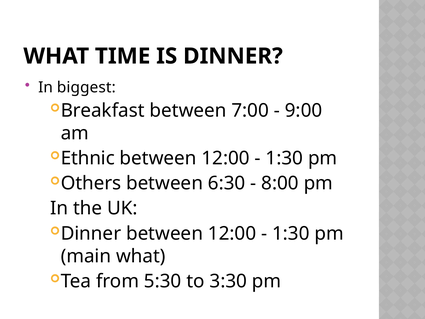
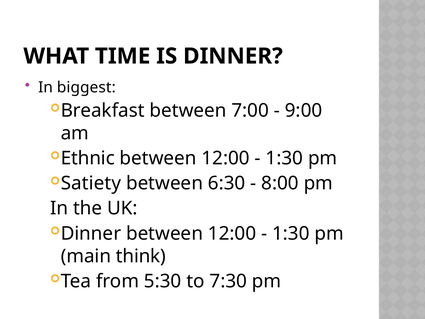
Others: Others -> Satiety
main what: what -> think
3:30: 3:30 -> 7:30
